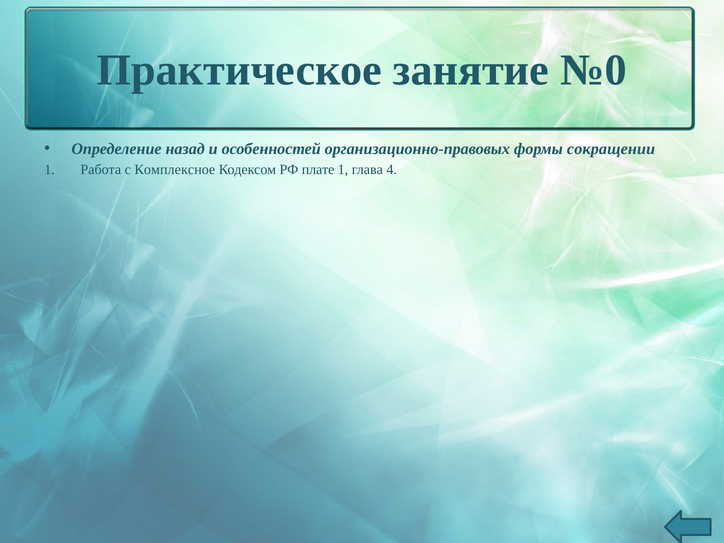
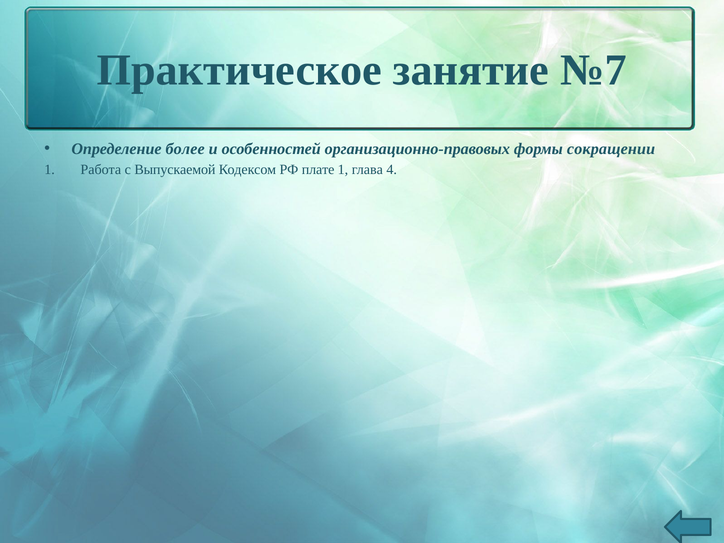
№0: №0 -> №7
назад: назад -> более
Комплексное: Комплексное -> Выпускаемой
